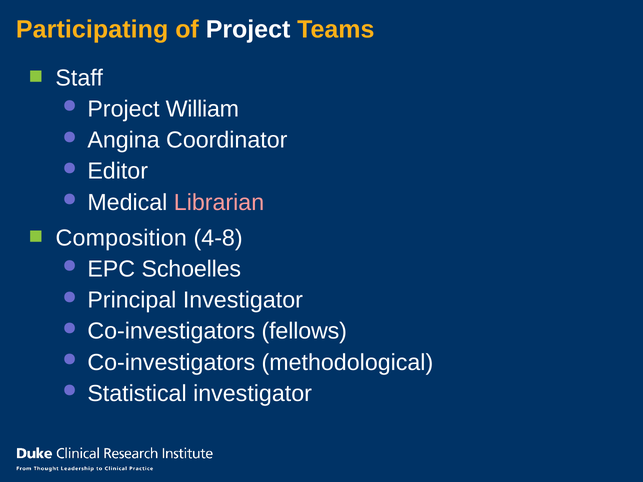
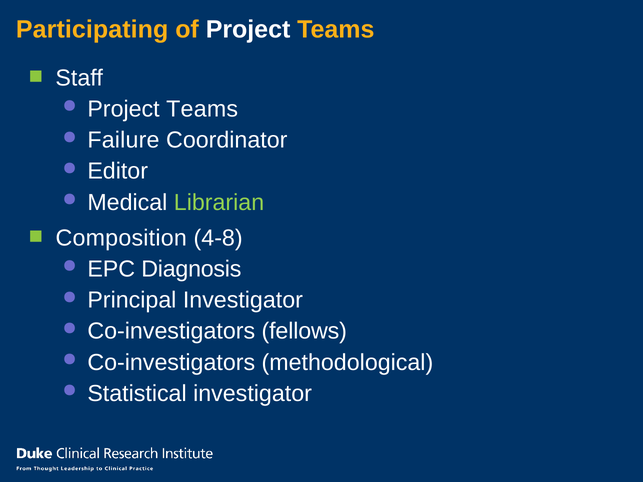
William at (202, 109): William -> Teams
Angina: Angina -> Failure
Librarian colour: pink -> light green
Schoelles: Schoelles -> Diagnosis
